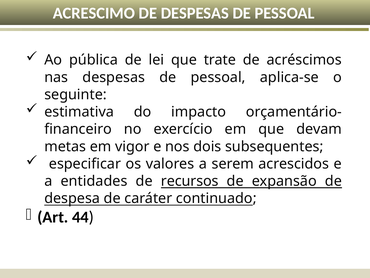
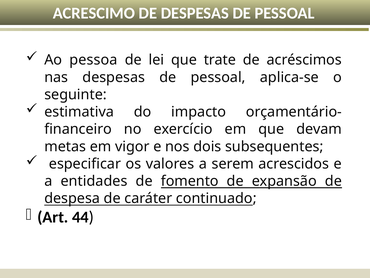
pública: pública -> pessoa
recursos: recursos -> fomento
